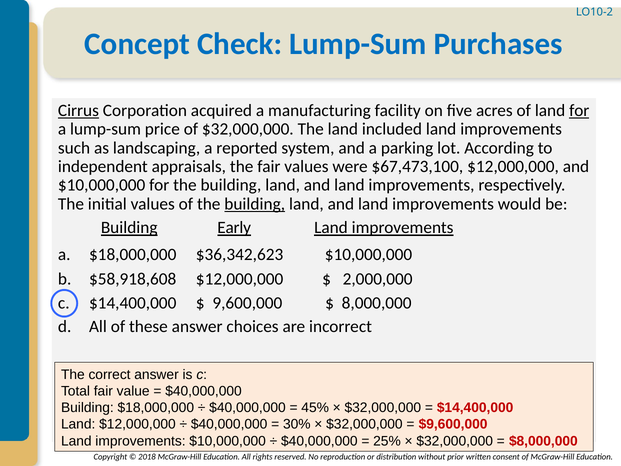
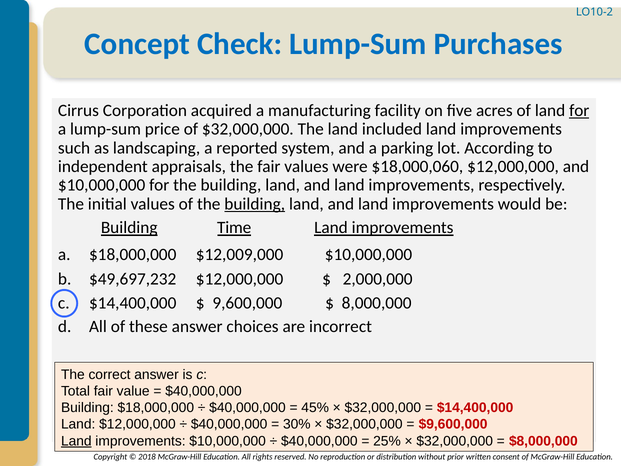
Cirrus underline: present -> none
$67,473,100: $67,473,100 -> $18,000,060
Early: Early -> Time
$36,342,623: $36,342,623 -> $12,009,000
$58,918,608: $58,918,608 -> $49,697,232
Land at (76, 441) underline: none -> present
